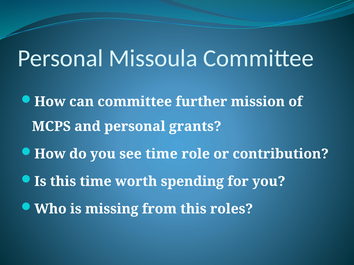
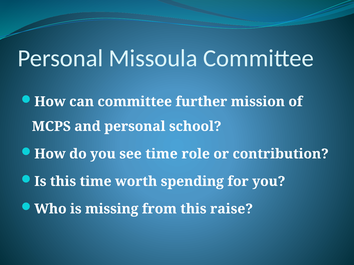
grants: grants -> school
roles: roles -> raise
